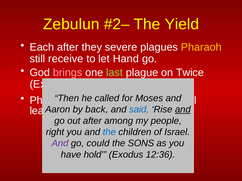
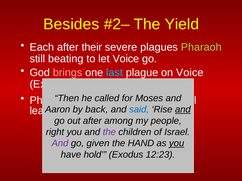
Zebulun: Zebulun -> Besides
they: they -> their
Pharaoh at (201, 47) colour: yellow -> light green
receive: receive -> beating
let Hand: Hand -> Voice
last colour: light green -> light blue
on Twice: Twice -> Voice
the at (109, 132) colour: blue -> purple
could: could -> given
SONS: SONS -> HAND
you at (177, 144) underline: none -> present
12:36: 12:36 -> 12:23
